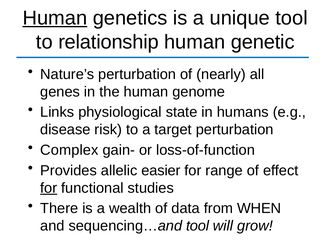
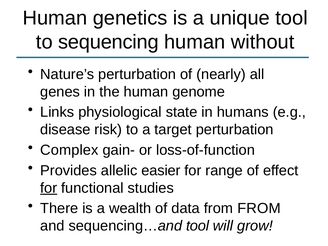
Human at (55, 18) underline: present -> none
relationship: relationship -> sequencing
genetic: genetic -> without
from WHEN: WHEN -> FROM
